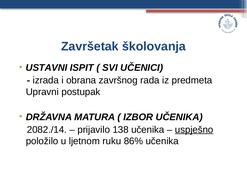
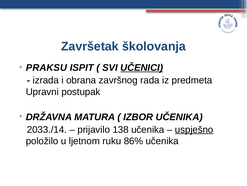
USTAVNI: USTAVNI -> PRAKSU
UČENICI underline: none -> present
2082./14: 2082./14 -> 2033./14
